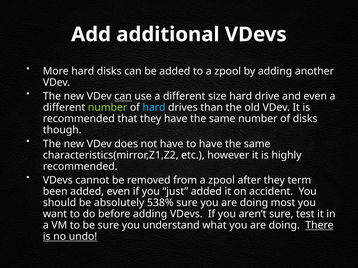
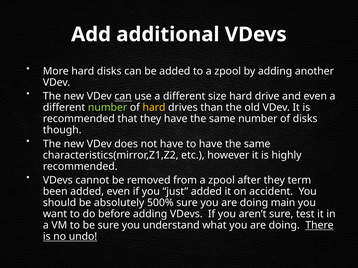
hard at (154, 108) colour: light blue -> yellow
538%: 538% -> 500%
most: most -> main
